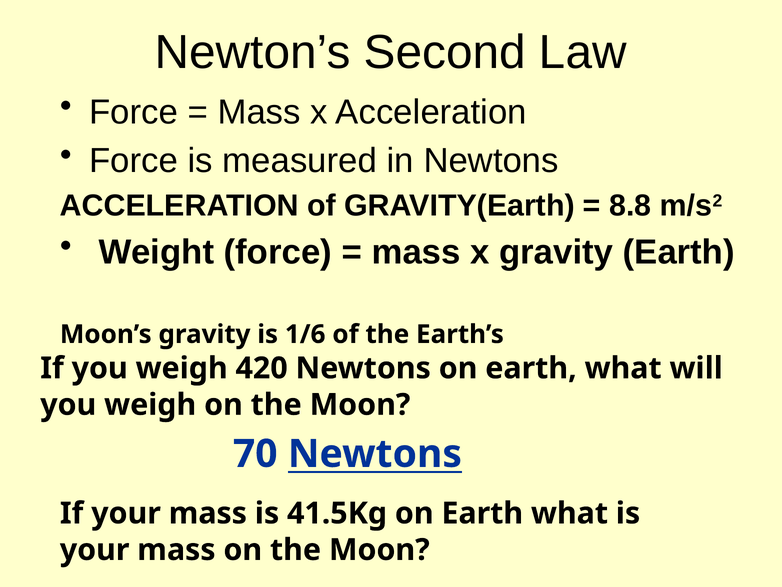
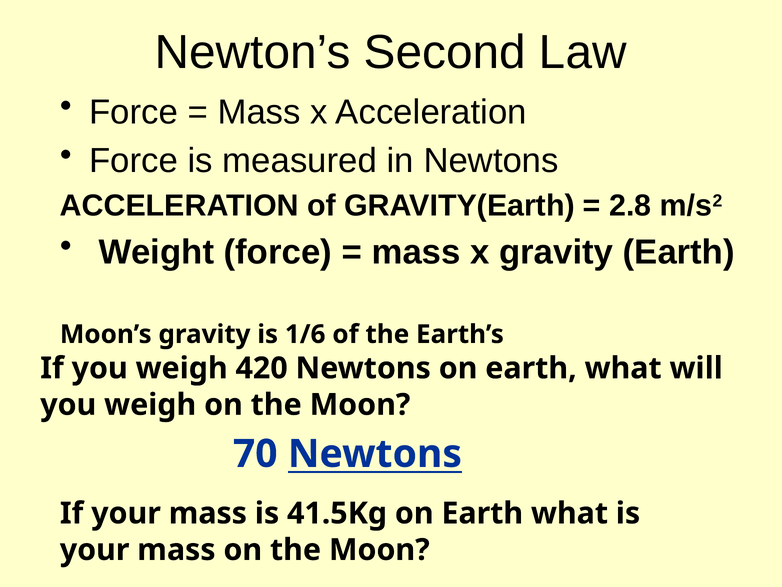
8.8: 8.8 -> 2.8
